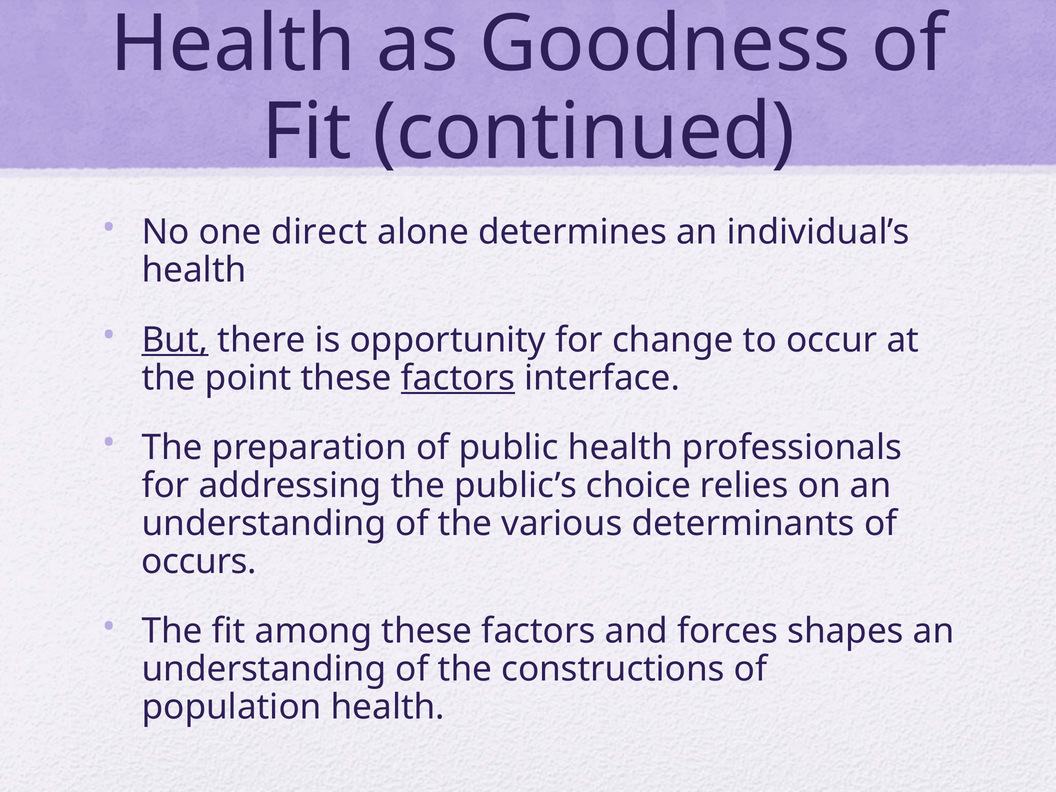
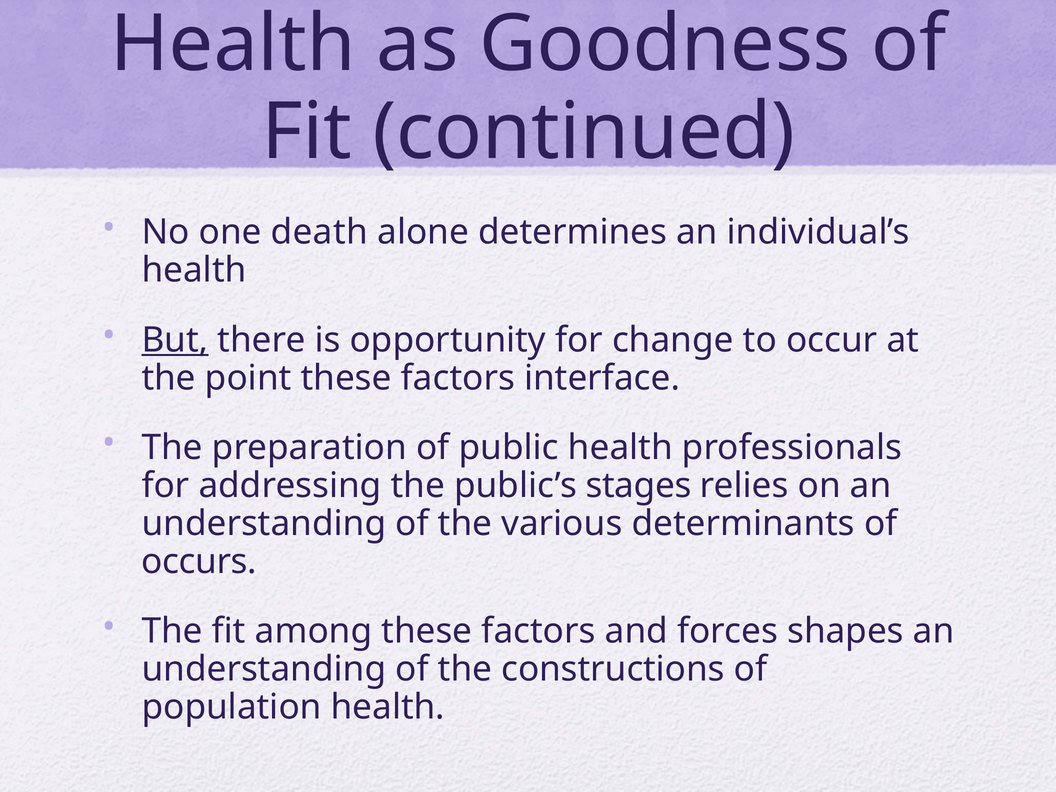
direct: direct -> death
factors at (458, 378) underline: present -> none
choice: choice -> stages
